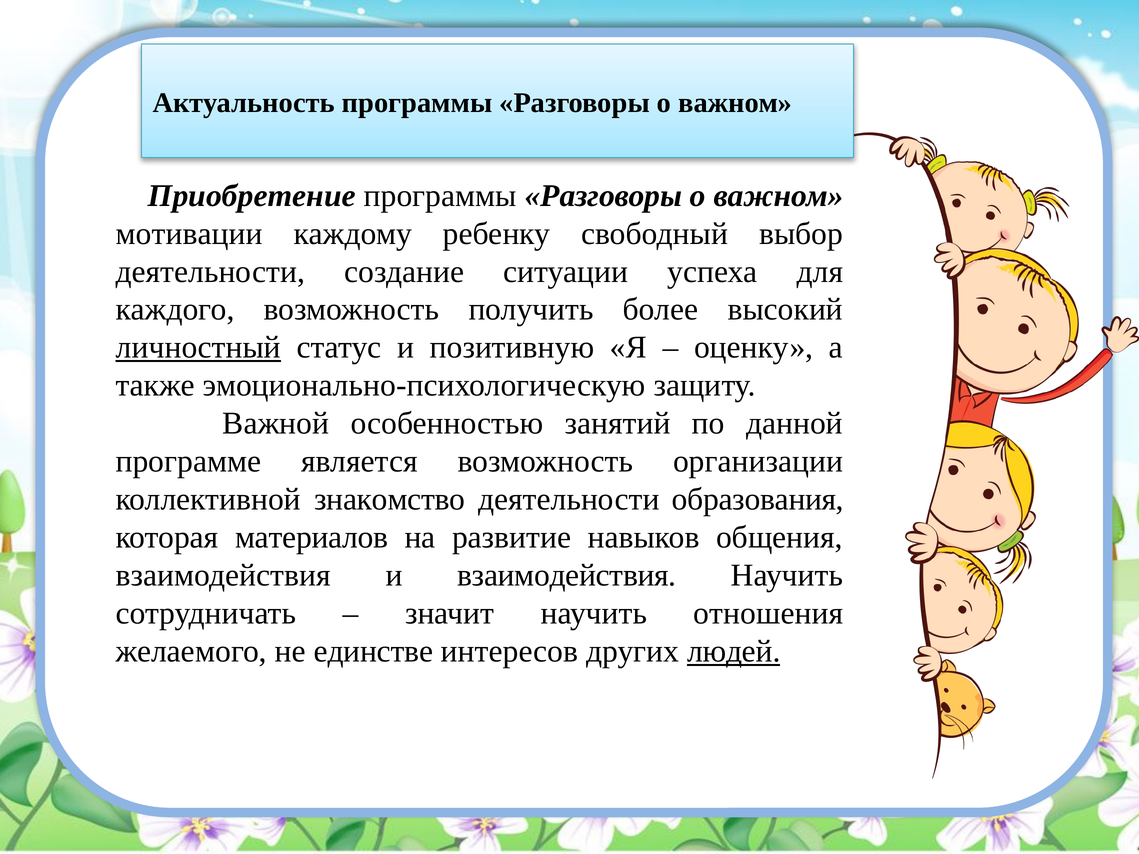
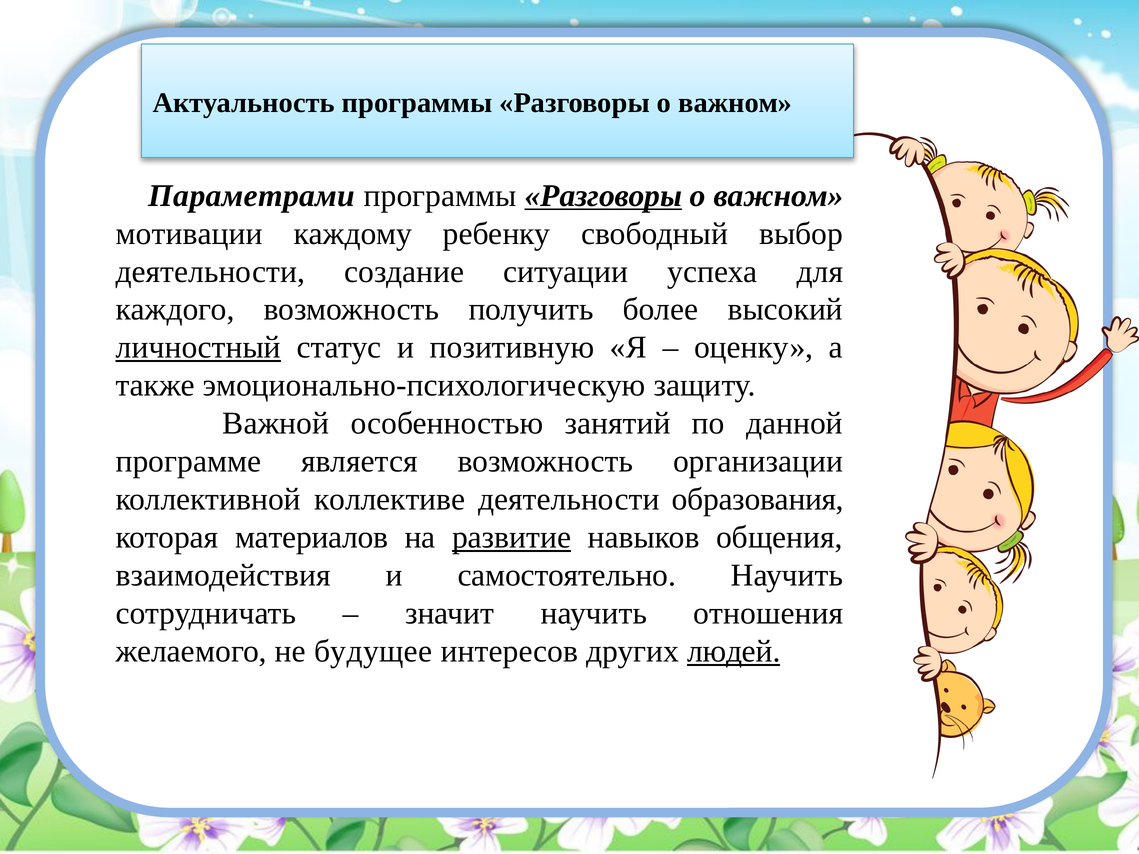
Приобретение: Приобретение -> Параметрами
Разговоры at (603, 196) underline: none -> present
знакомство: знакомство -> коллективе
развитие underline: none -> present
и взаимодействия: взаимодействия -> самостоятельно
единстве: единстве -> будущее
